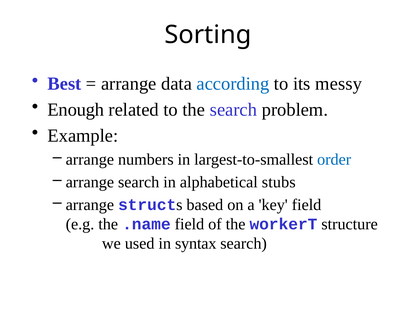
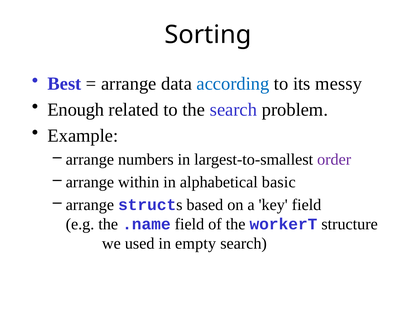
order colour: blue -> purple
arrange search: search -> within
stubs: stubs -> basic
syntax: syntax -> empty
